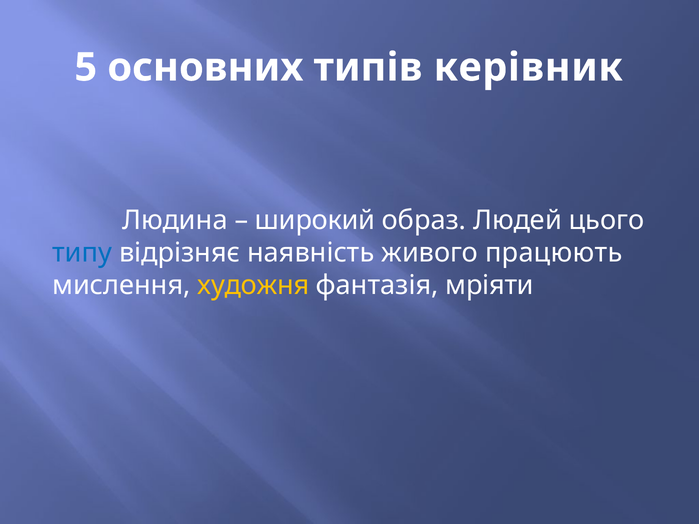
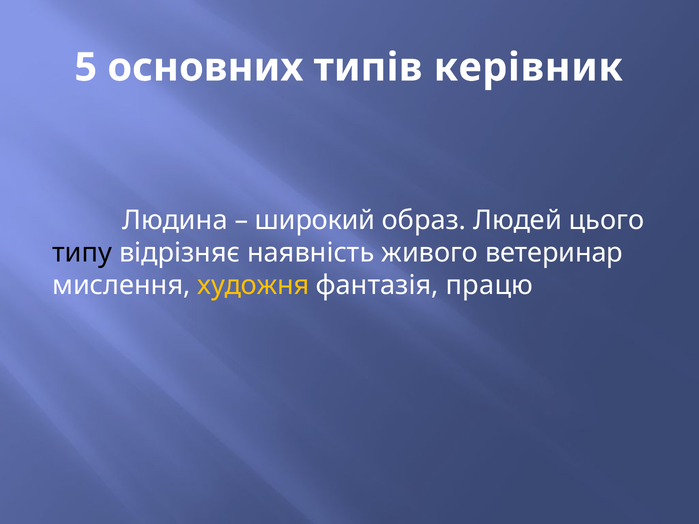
типу colour: blue -> black
працюють: працюють -> ветеринар
мріяти: мріяти -> працю
